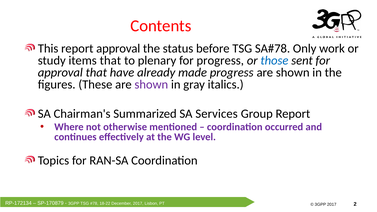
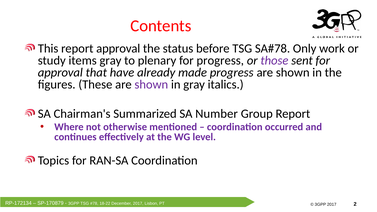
items that: that -> gray
those colour: blue -> purple
Services: Services -> Number
